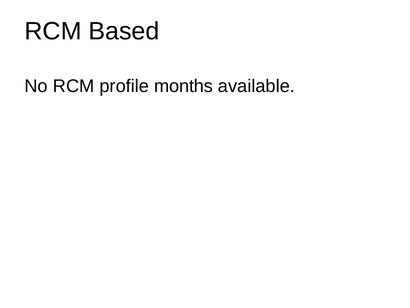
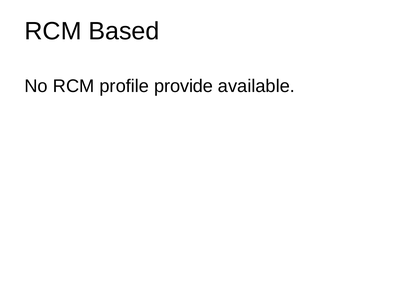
months: months -> provide
